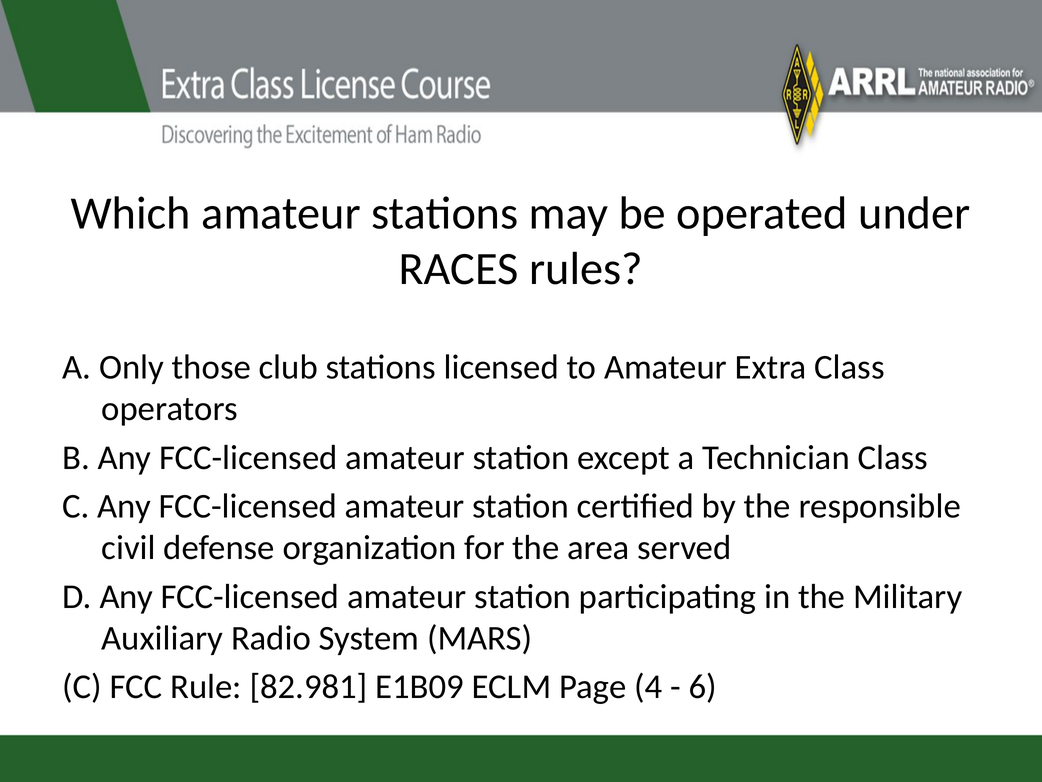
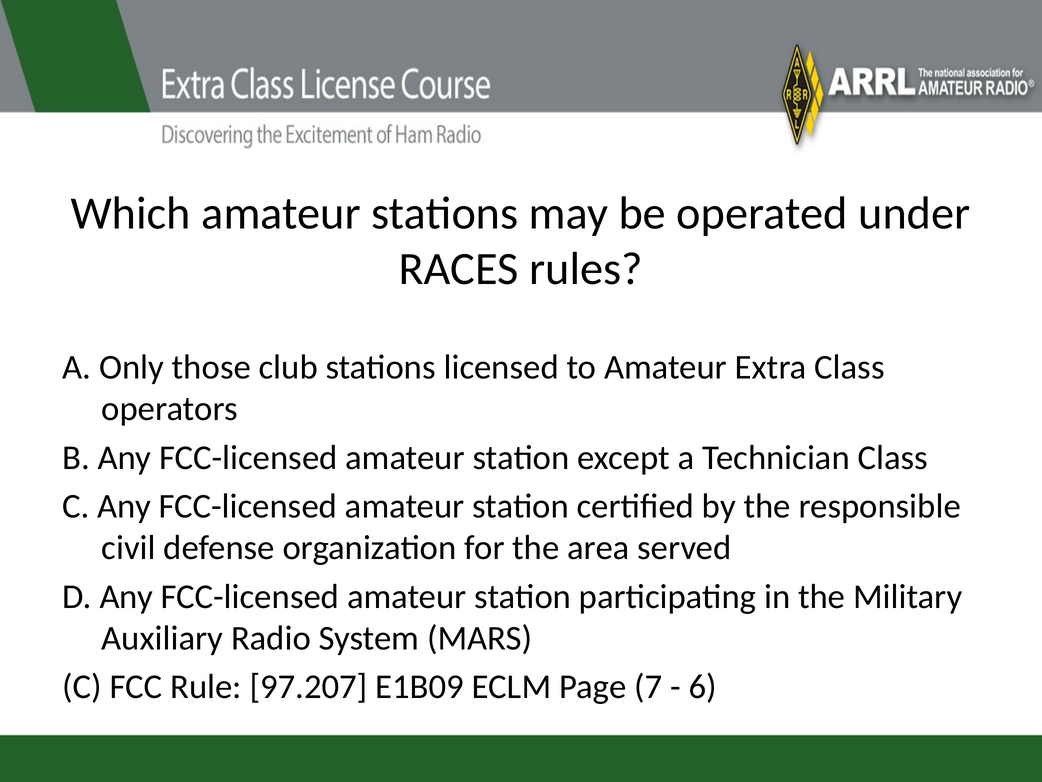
82.981: 82.981 -> 97.207
4: 4 -> 7
